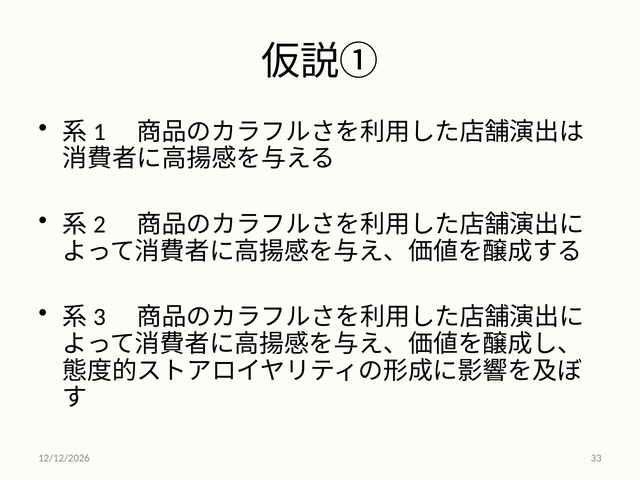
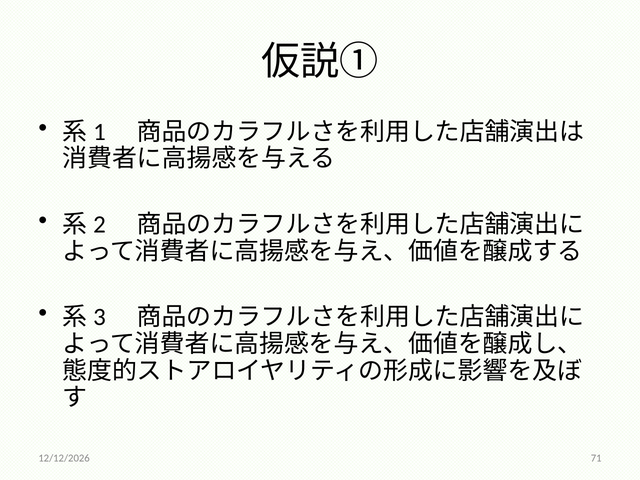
33: 33 -> 71
